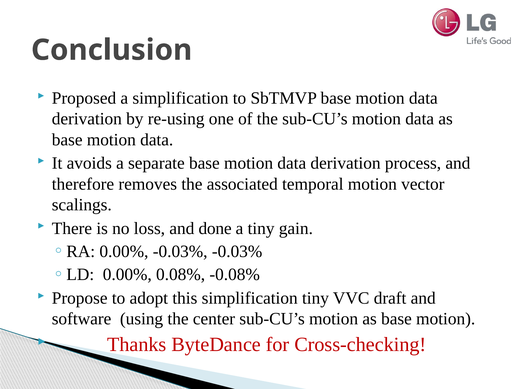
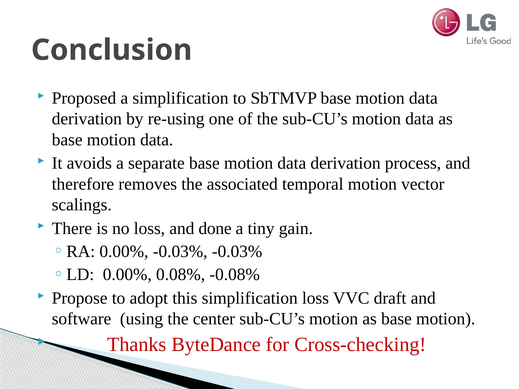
simplification tiny: tiny -> loss
